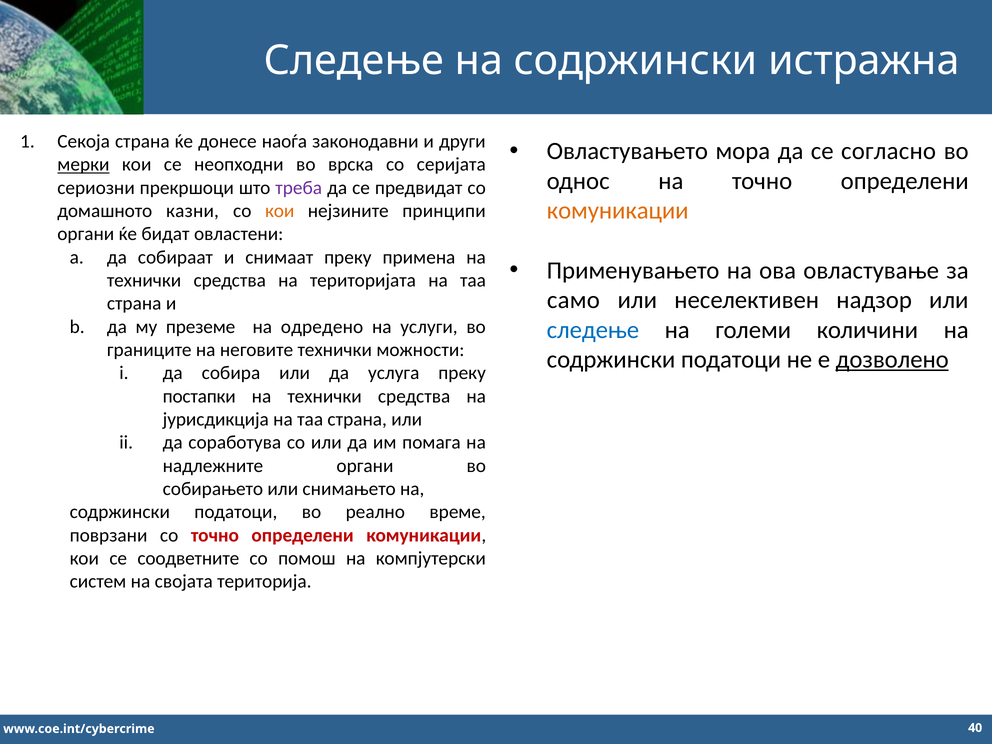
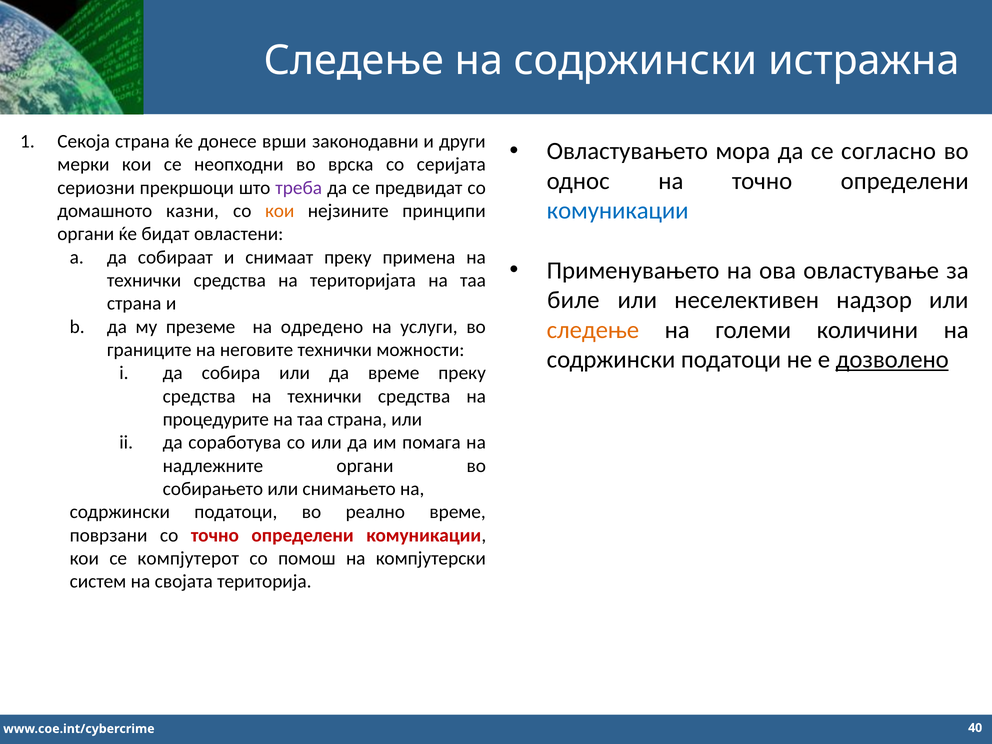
наоѓа: наоѓа -> врши
мерки underline: present -> none
комуникации at (618, 211) colour: orange -> blue
само: само -> биле
следење at (593, 330) colour: blue -> orange
да услуга: услуга -> време
постапки at (199, 396): постапки -> средства
јурисдикција: јурисдикција -> процедурите
соодветните: соодветните -> компјутерот
